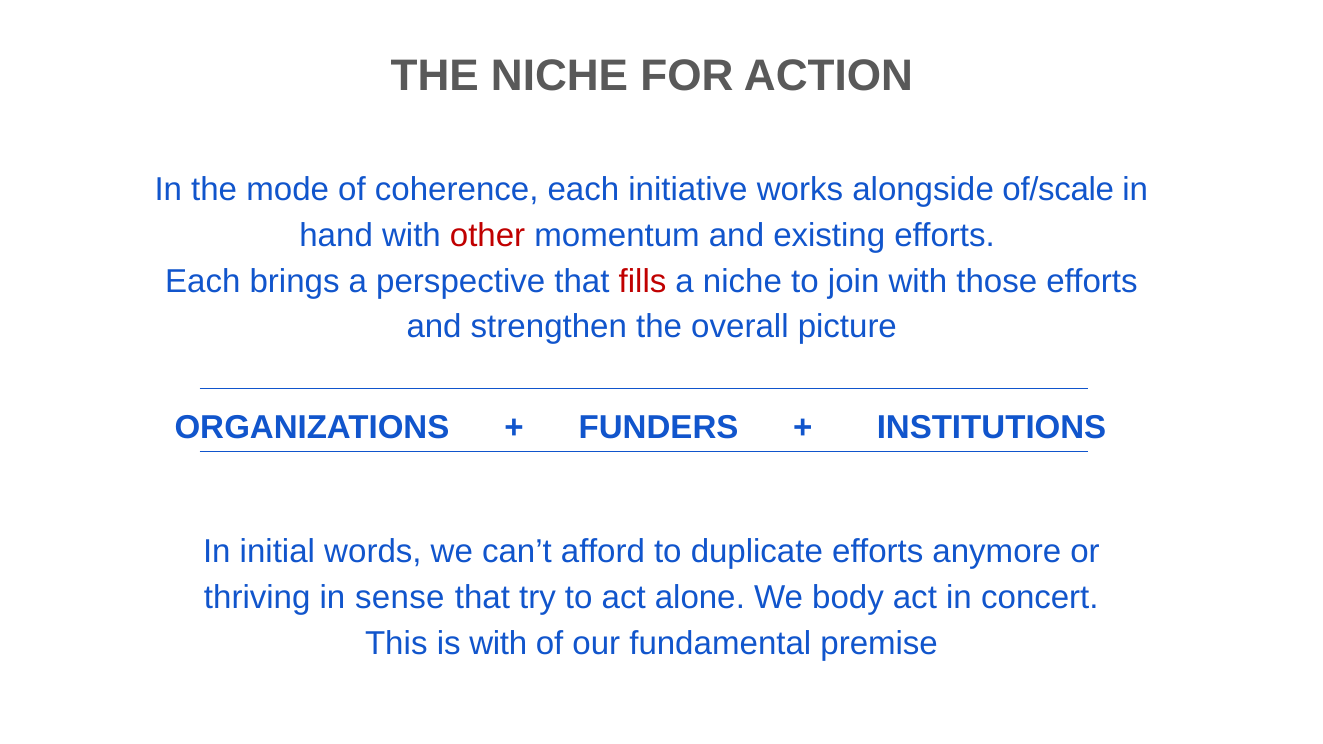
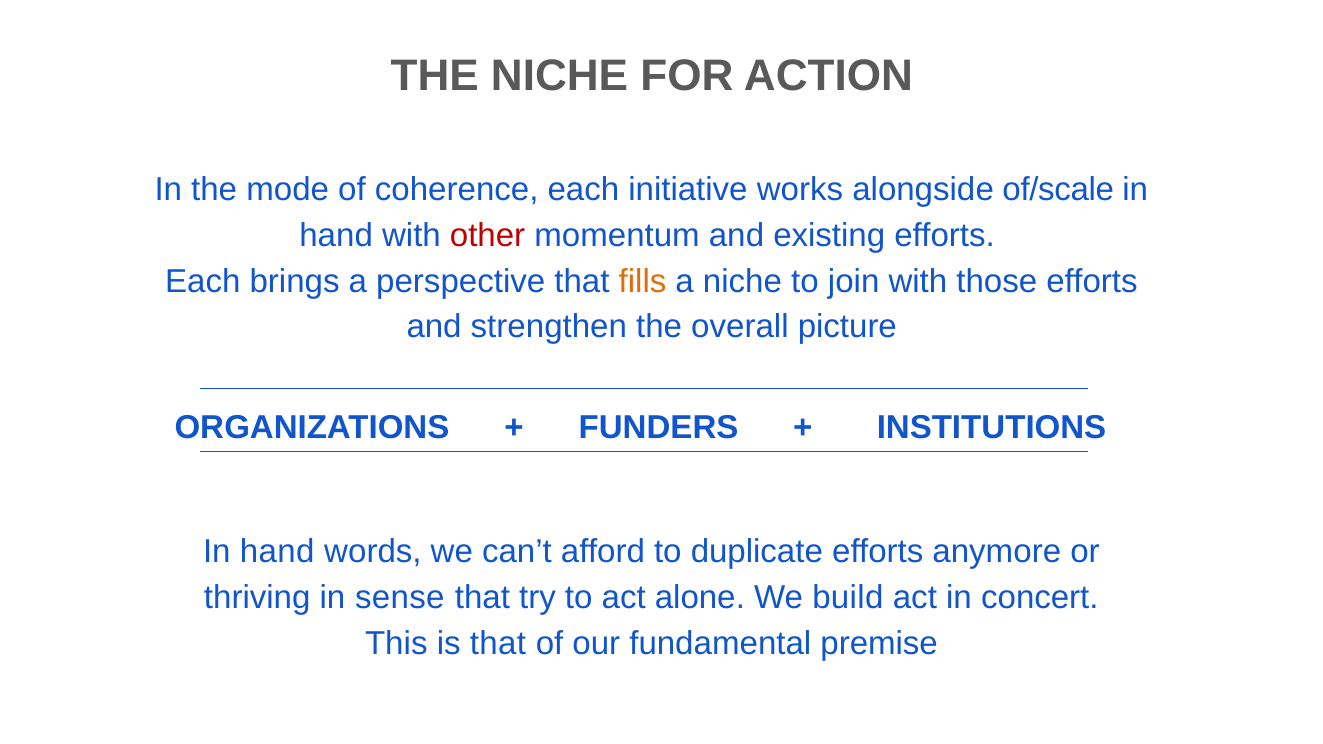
fills colour: red -> orange
initial at (277, 552): initial -> hand
body: body -> build
is with: with -> that
